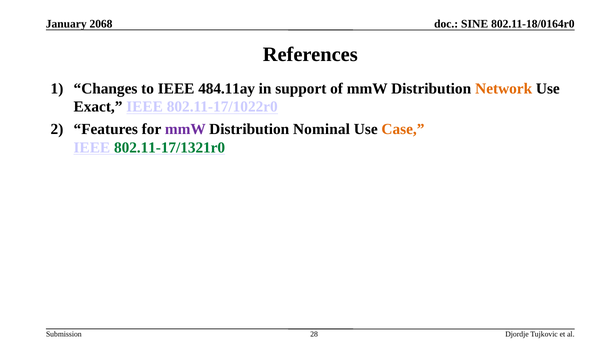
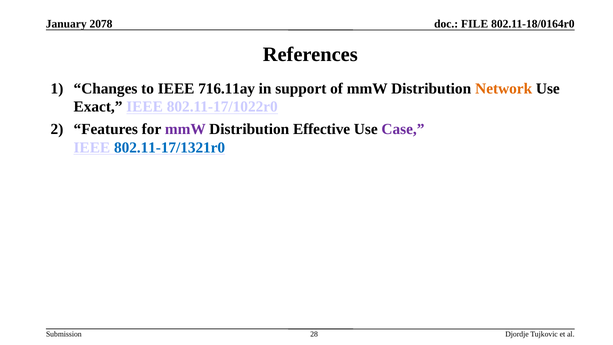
2068: 2068 -> 2078
SINE: SINE -> FILE
484.11ay: 484.11ay -> 716.11ay
Nominal: Nominal -> Effective
Case colour: orange -> purple
802.11-17/1321r0 colour: green -> blue
